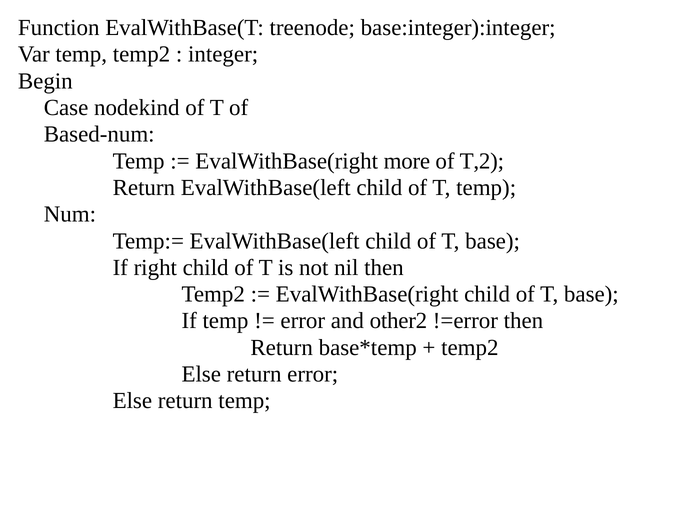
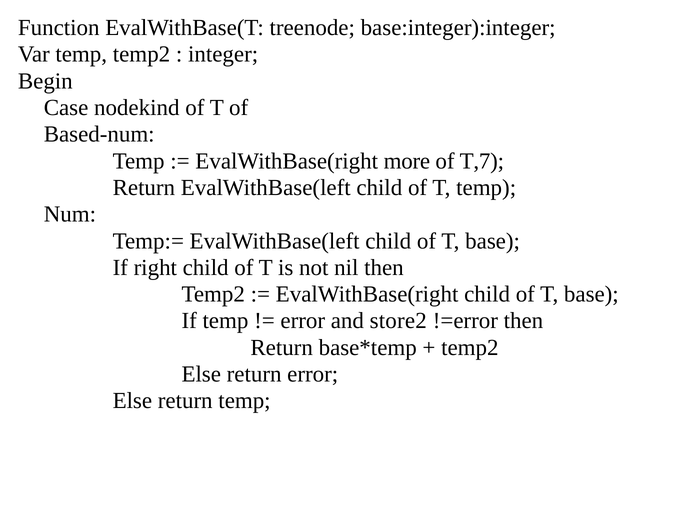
T,2: T,2 -> T,7
other2: other2 -> store2
